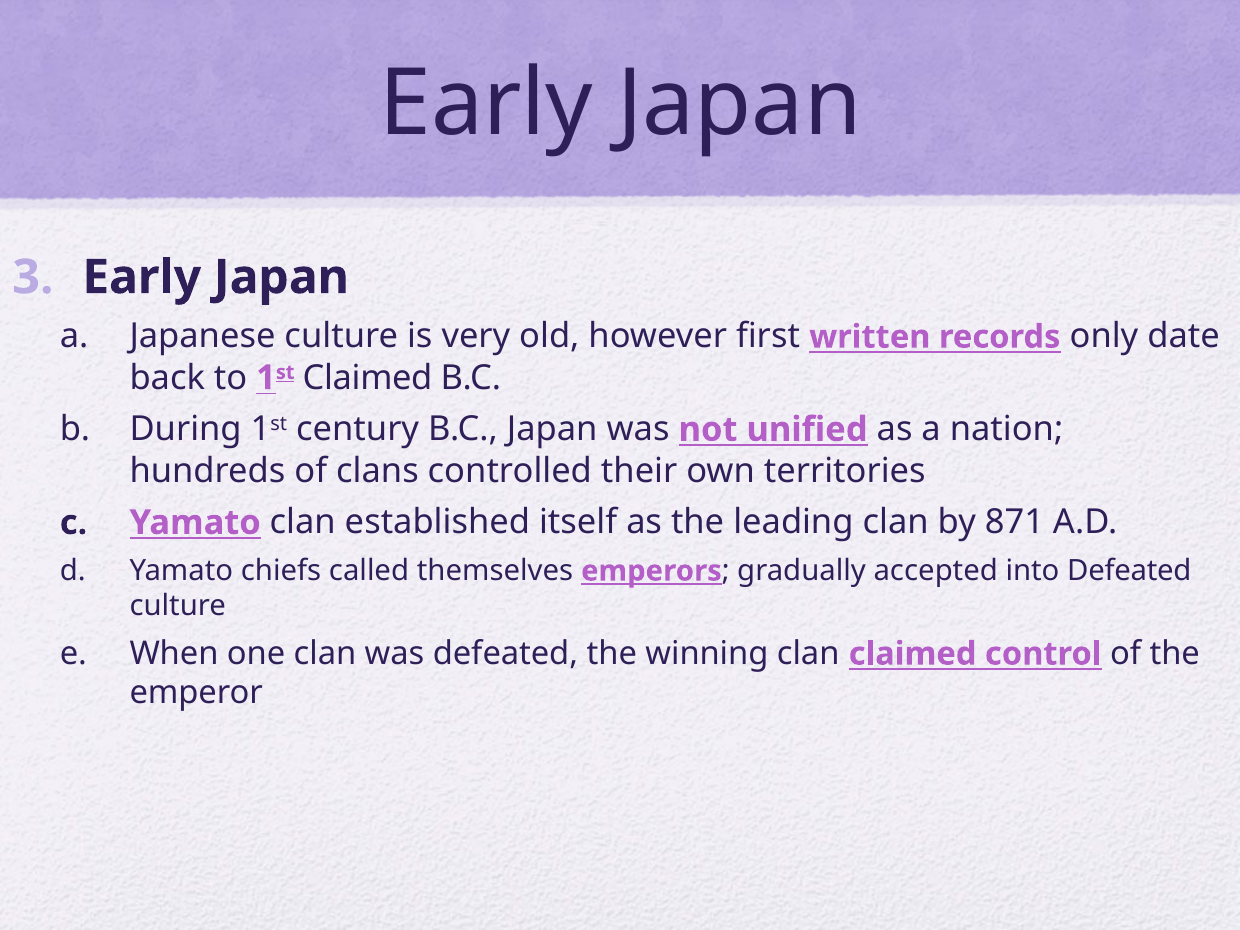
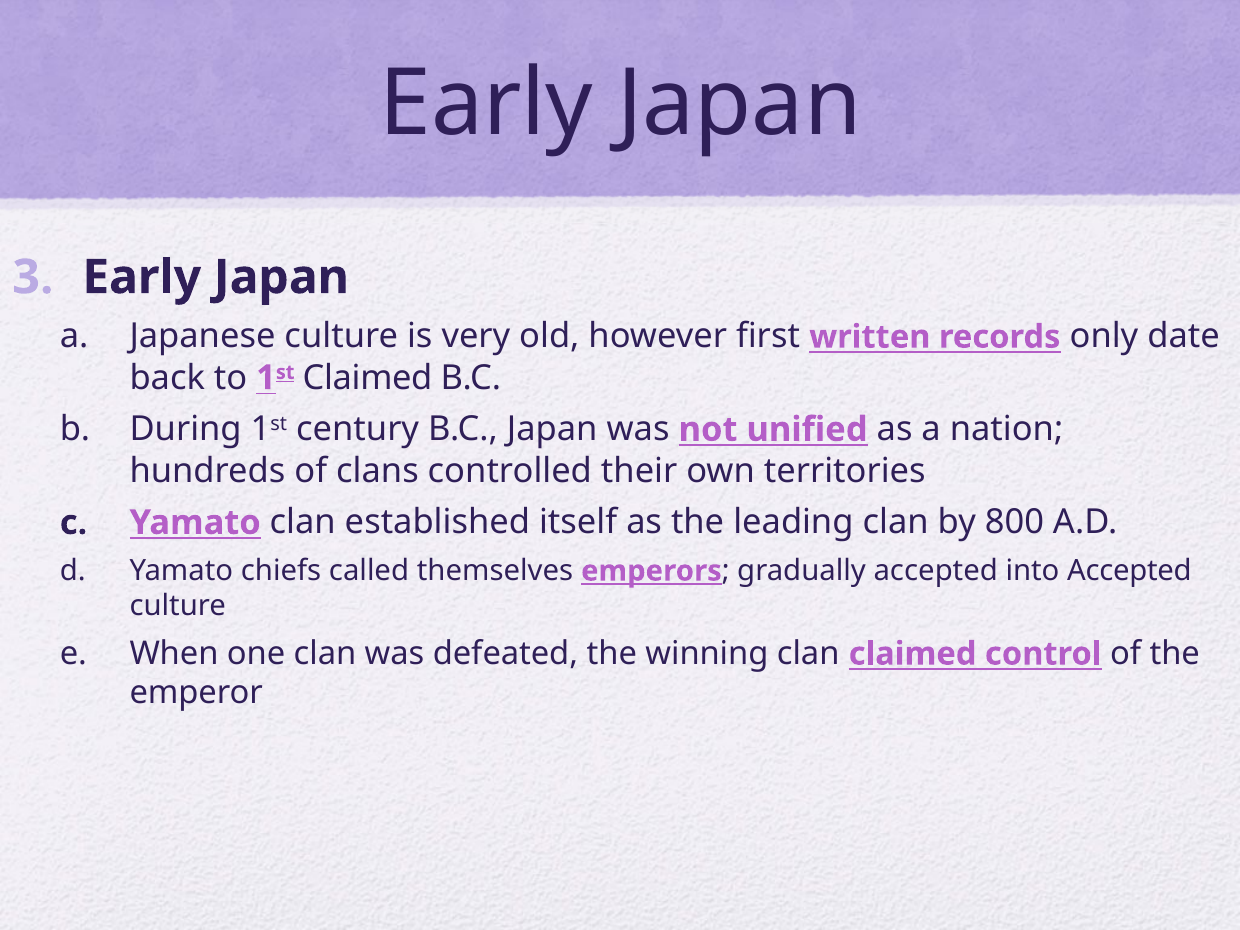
871: 871 -> 800
into Defeated: Defeated -> Accepted
